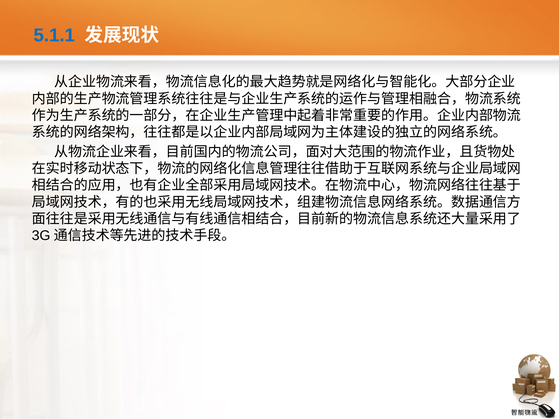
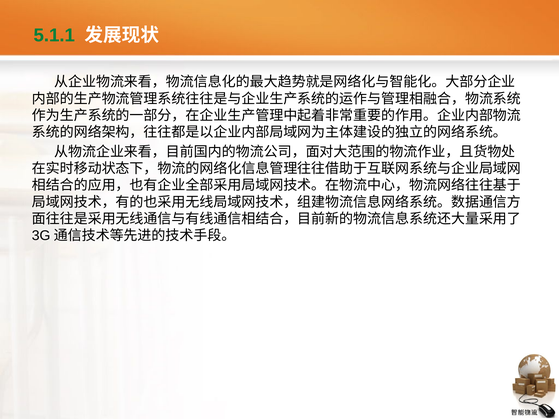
5.1.1 colour: blue -> green
